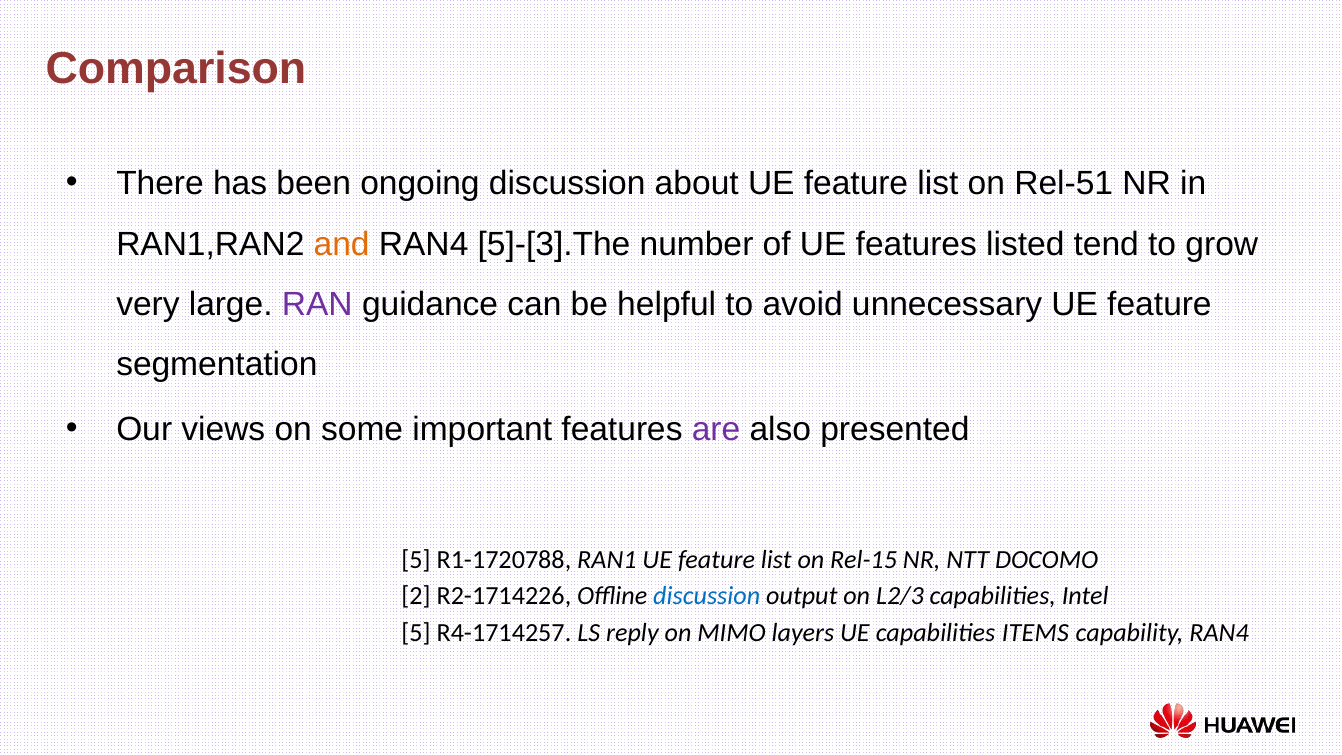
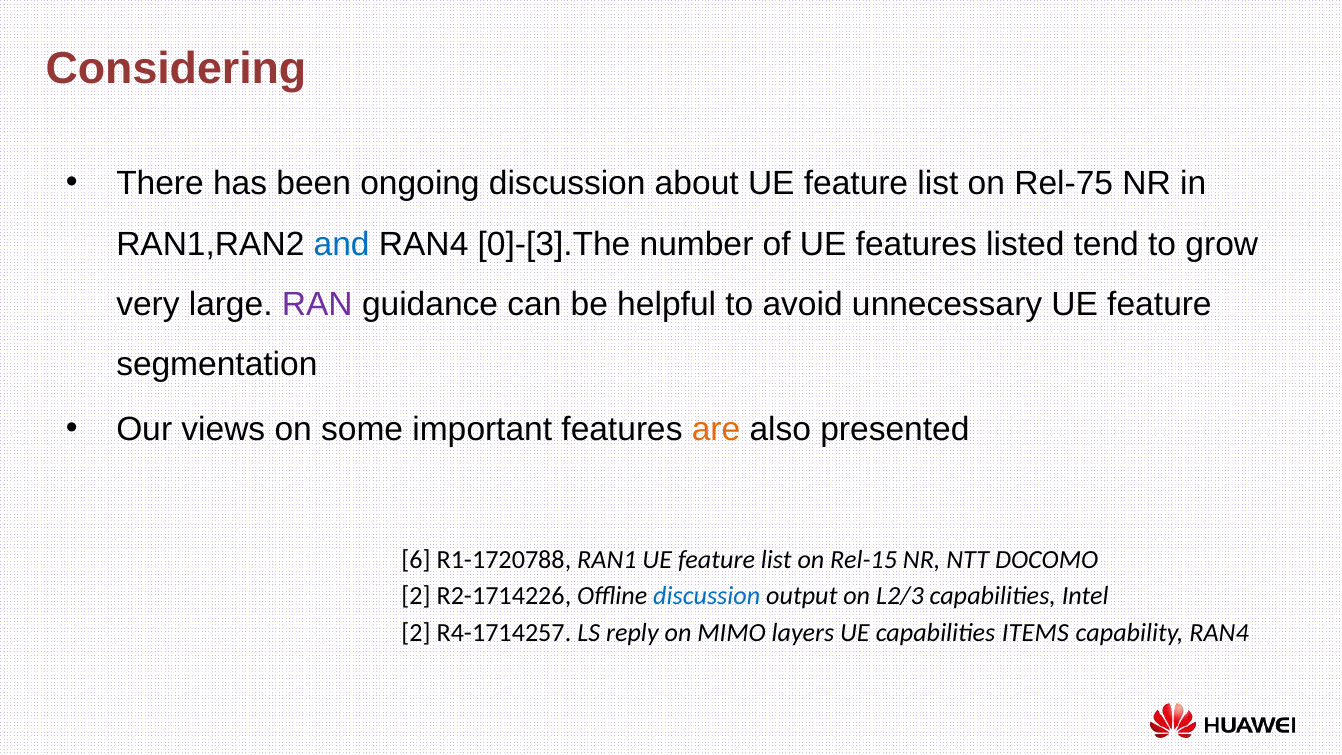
Comparison: Comparison -> Considering
Rel-51: Rel-51 -> Rel-75
and colour: orange -> blue
5]-[3].The: 5]-[3].The -> 0]-[3].The
are colour: purple -> orange
5 at (416, 560): 5 -> 6
5 at (416, 633): 5 -> 2
